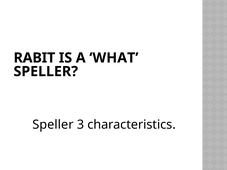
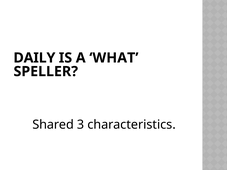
RABIT: RABIT -> DAILY
Speller at (53, 125): Speller -> Shared
